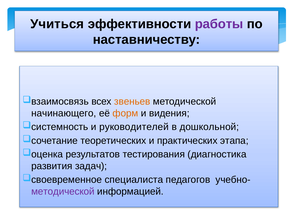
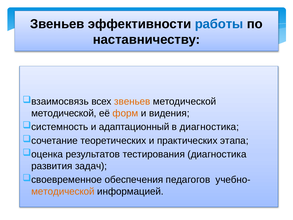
Учиться at (57, 24): Учиться -> Звеньев
работы colour: purple -> blue
начинающего at (64, 113): начинающего -> методической
руководителей: руководителей -> адаптационный
в дошкольной: дошкольной -> диагностика
специалиста: специалиста -> обеспечения
методической at (63, 191) colour: purple -> orange
